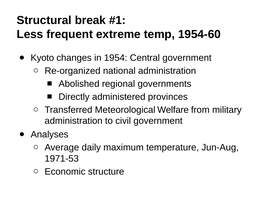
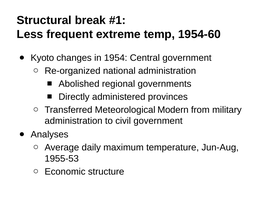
Welfare: Welfare -> Modern
1971-53: 1971-53 -> 1955-53
